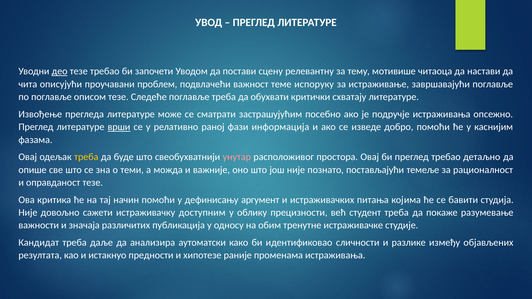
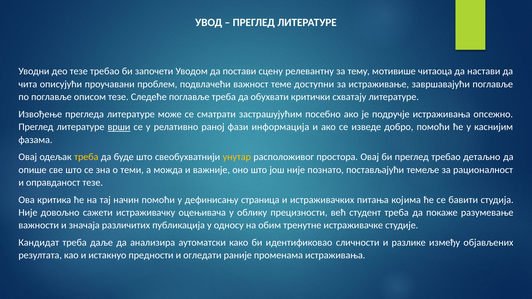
део underline: present -> none
испоруку: испоруку -> доступни
унутар colour: pink -> yellow
аргумент: аргумент -> страница
доступним: доступним -> оцењивача
хипотезе: хипотезе -> огледати
